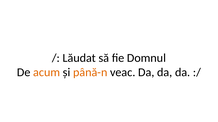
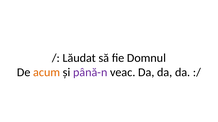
până-n colour: orange -> purple
